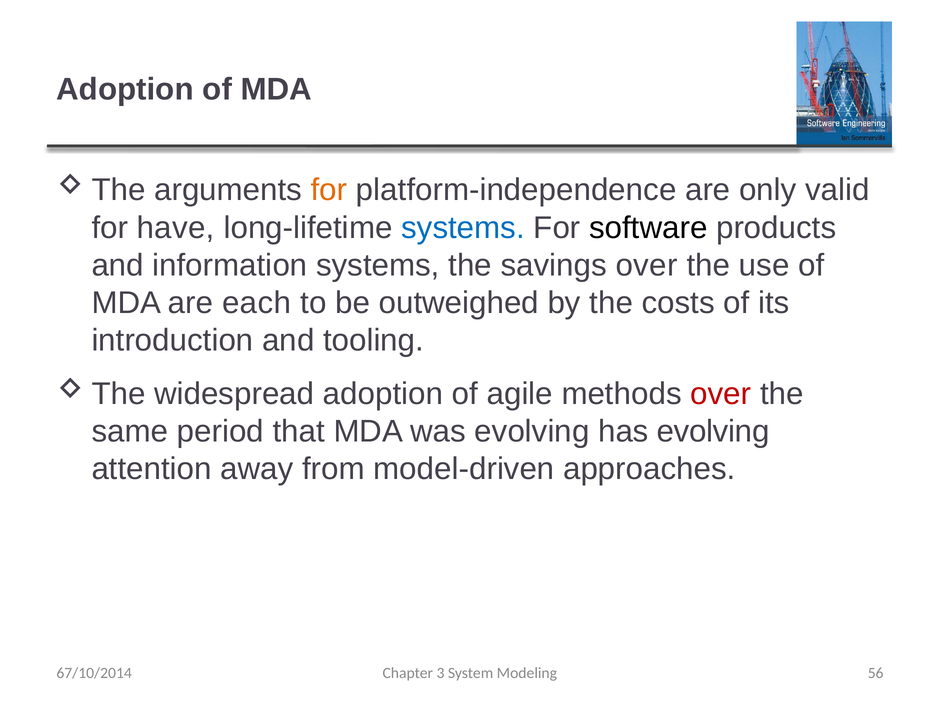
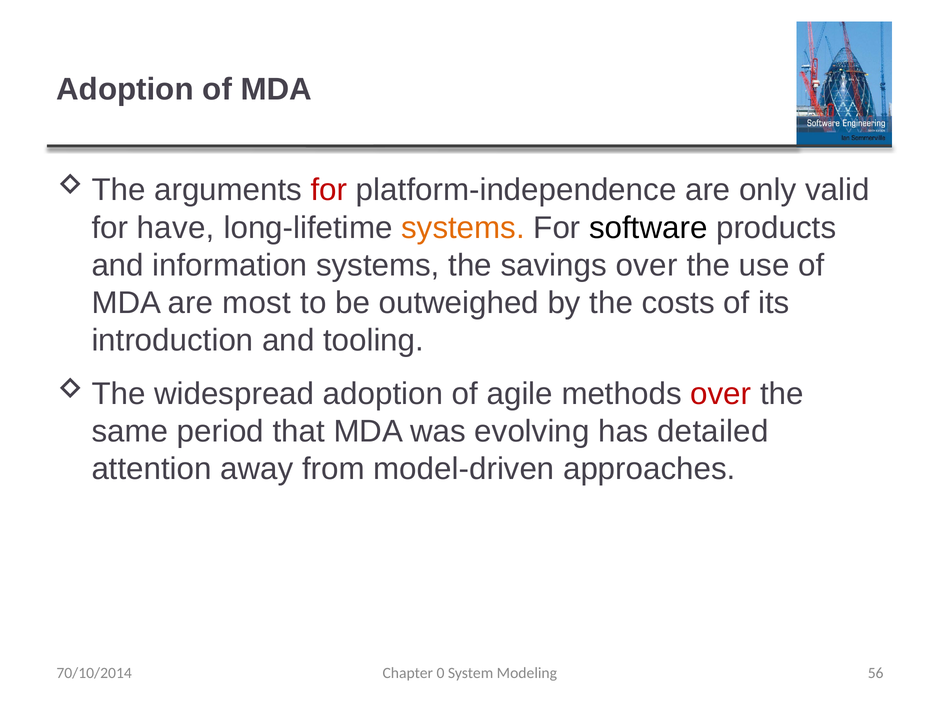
for at (329, 190) colour: orange -> red
systems at (463, 228) colour: blue -> orange
each: each -> most
has evolving: evolving -> detailed
67/10/2014: 67/10/2014 -> 70/10/2014
3: 3 -> 0
